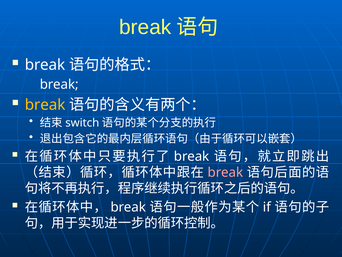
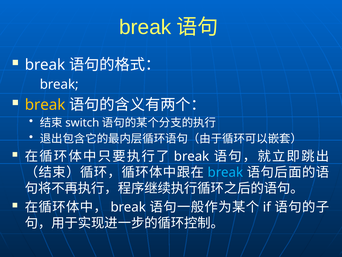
break at (225, 172) colour: pink -> light blue
